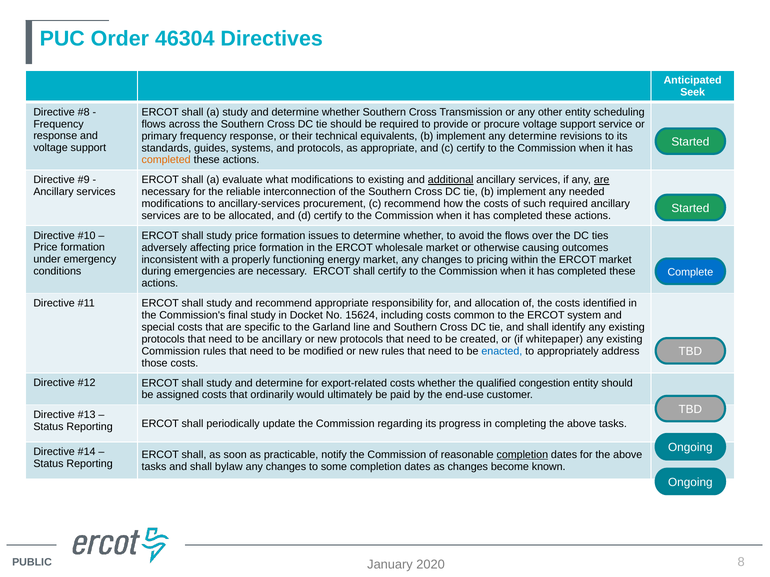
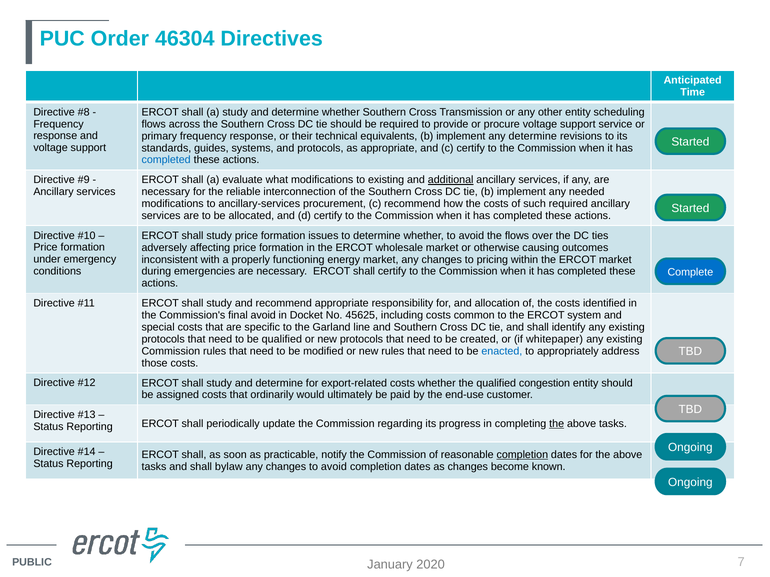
Seek: Seek -> Time
completed at (166, 160) colour: orange -> blue
are at (602, 180) underline: present -> none
final study: study -> avoid
15624: 15624 -> 45625
be ancillary: ancillary -> qualified
the at (557, 424) underline: none -> present
changes to some: some -> avoid
8: 8 -> 7
